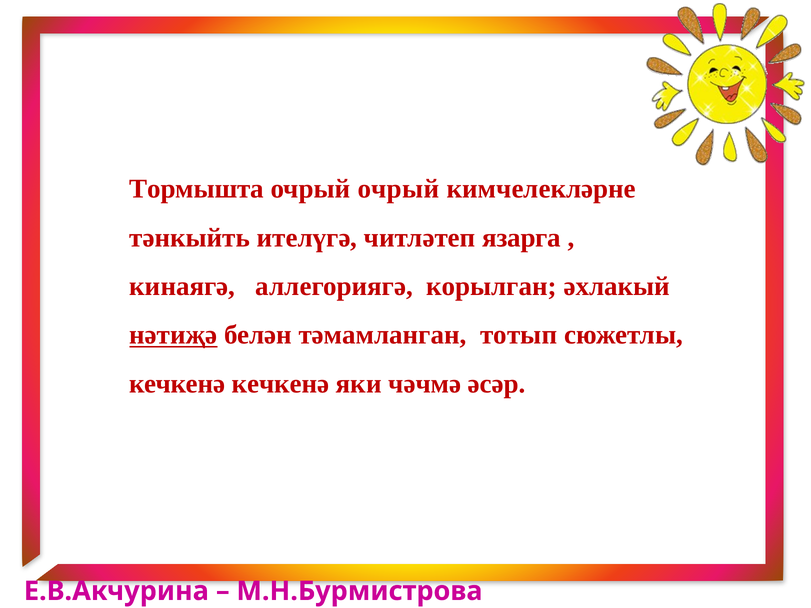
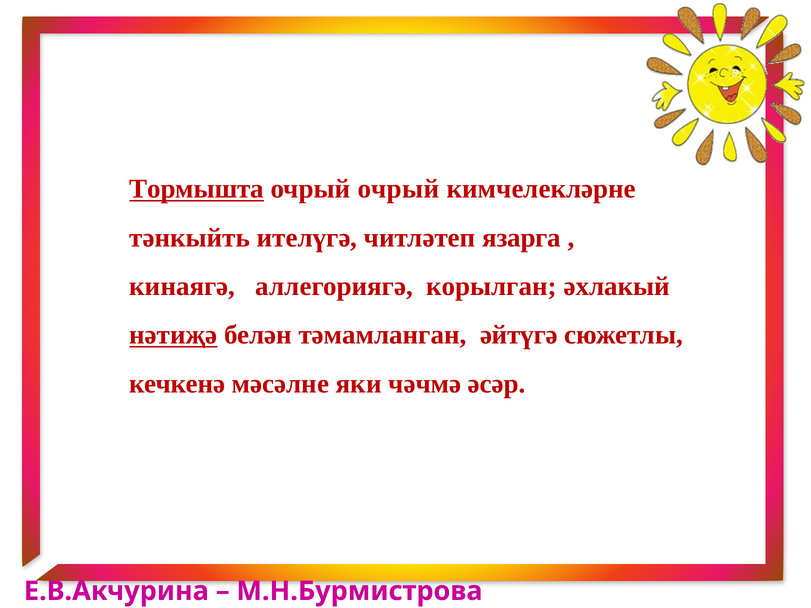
Тормышта underline: none -> present
тотып: тотып -> әйтүгә
кечкенә кечкенә: кечкенә -> мәсәлне
